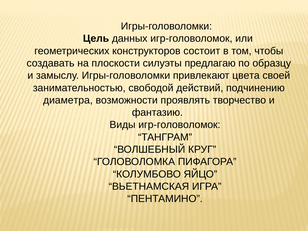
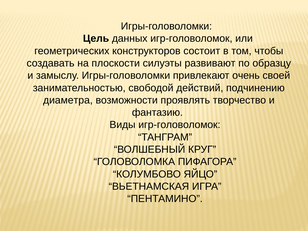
предлагаю: предлагаю -> развивают
цвета: цвета -> очень
